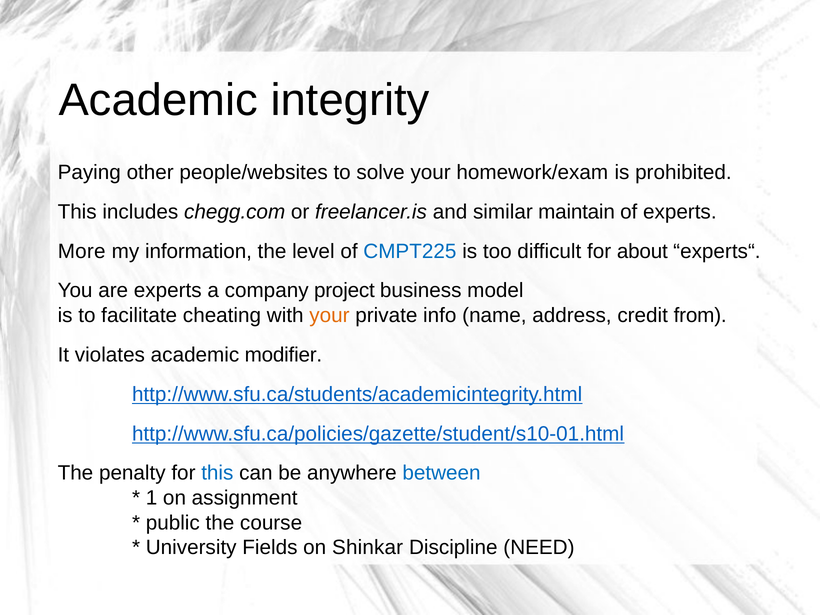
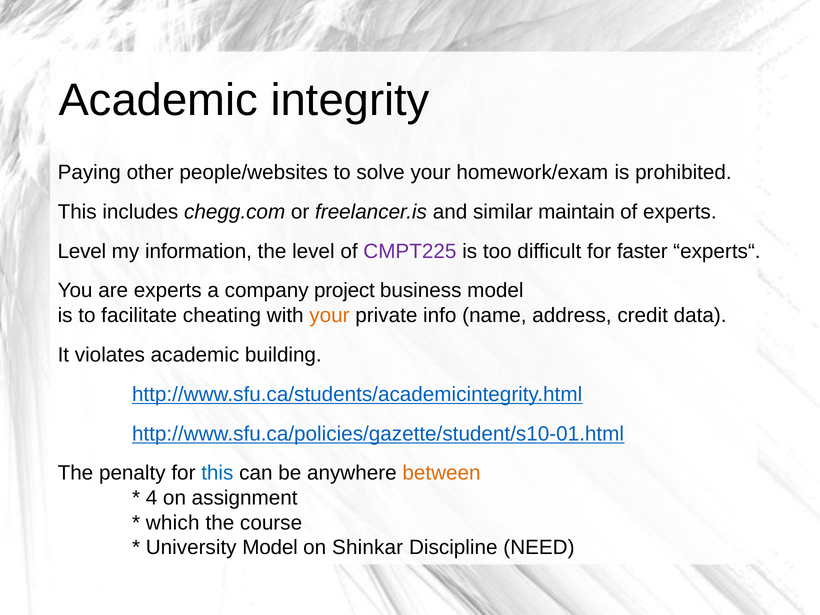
More at (82, 251): More -> Level
CMPT225 colour: blue -> purple
about: about -> faster
from: from -> data
modifier: modifier -> building
between colour: blue -> orange
1: 1 -> 4
public: public -> which
University Fields: Fields -> Model
